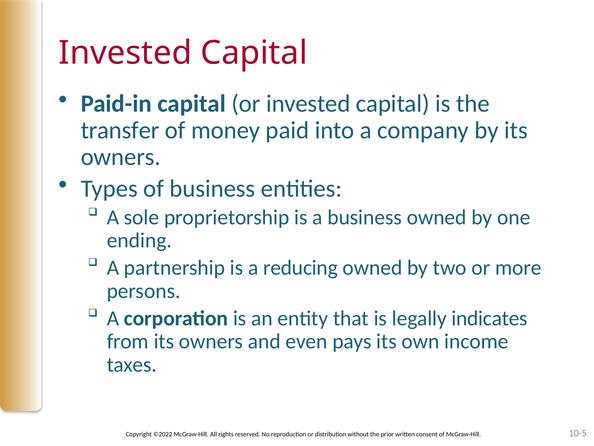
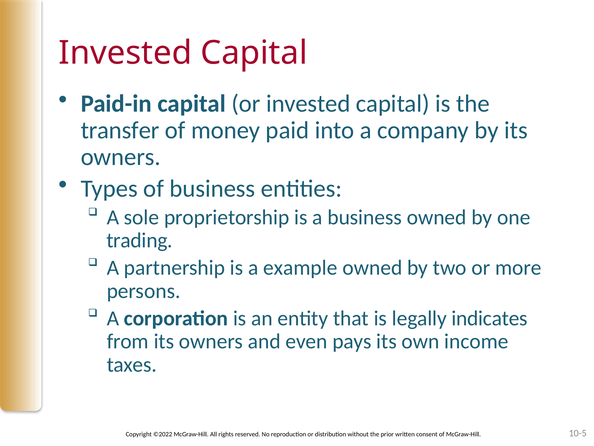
ending: ending -> trading
reducing: reducing -> example
